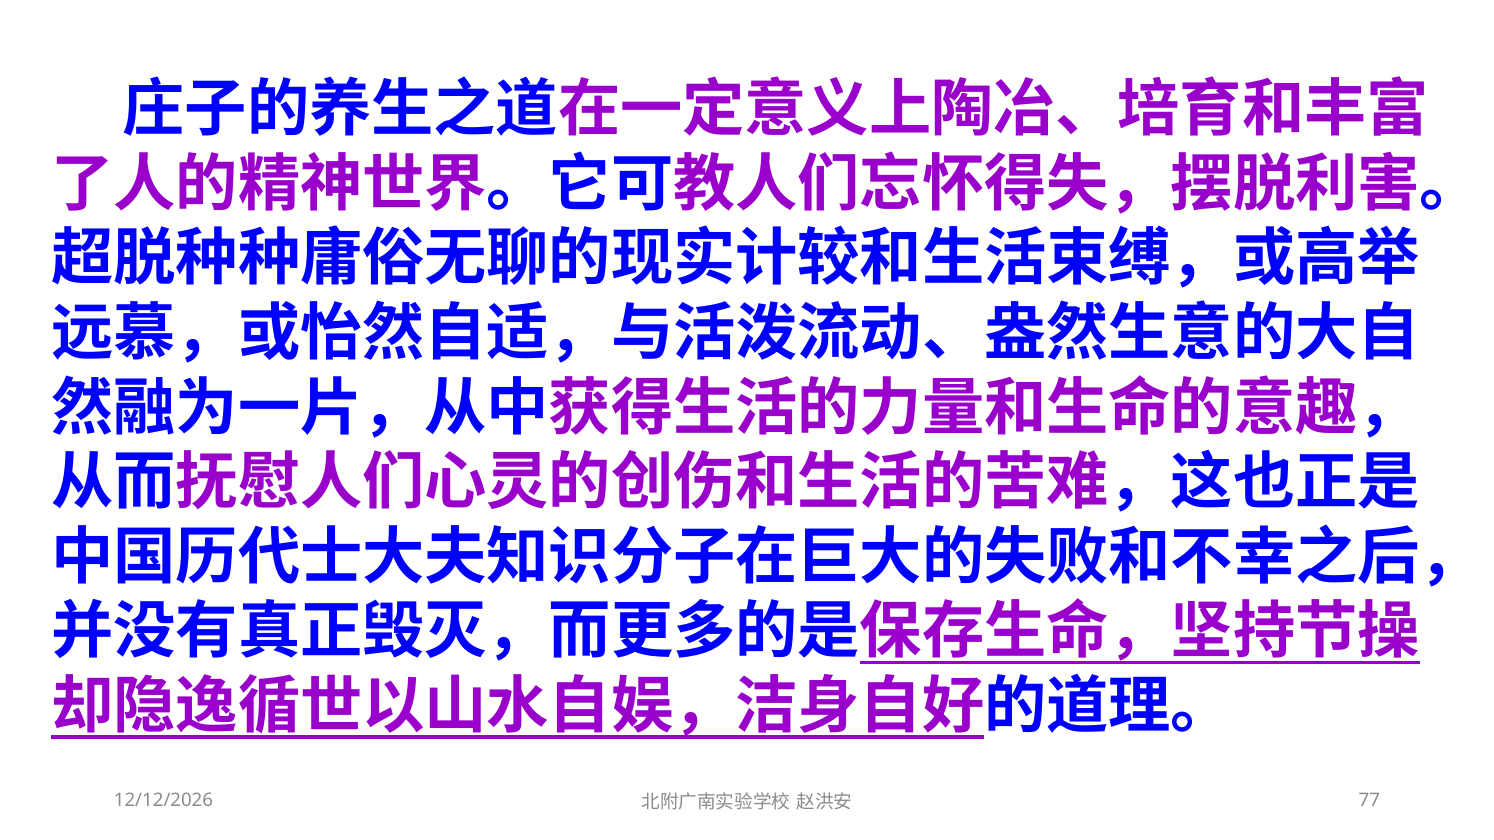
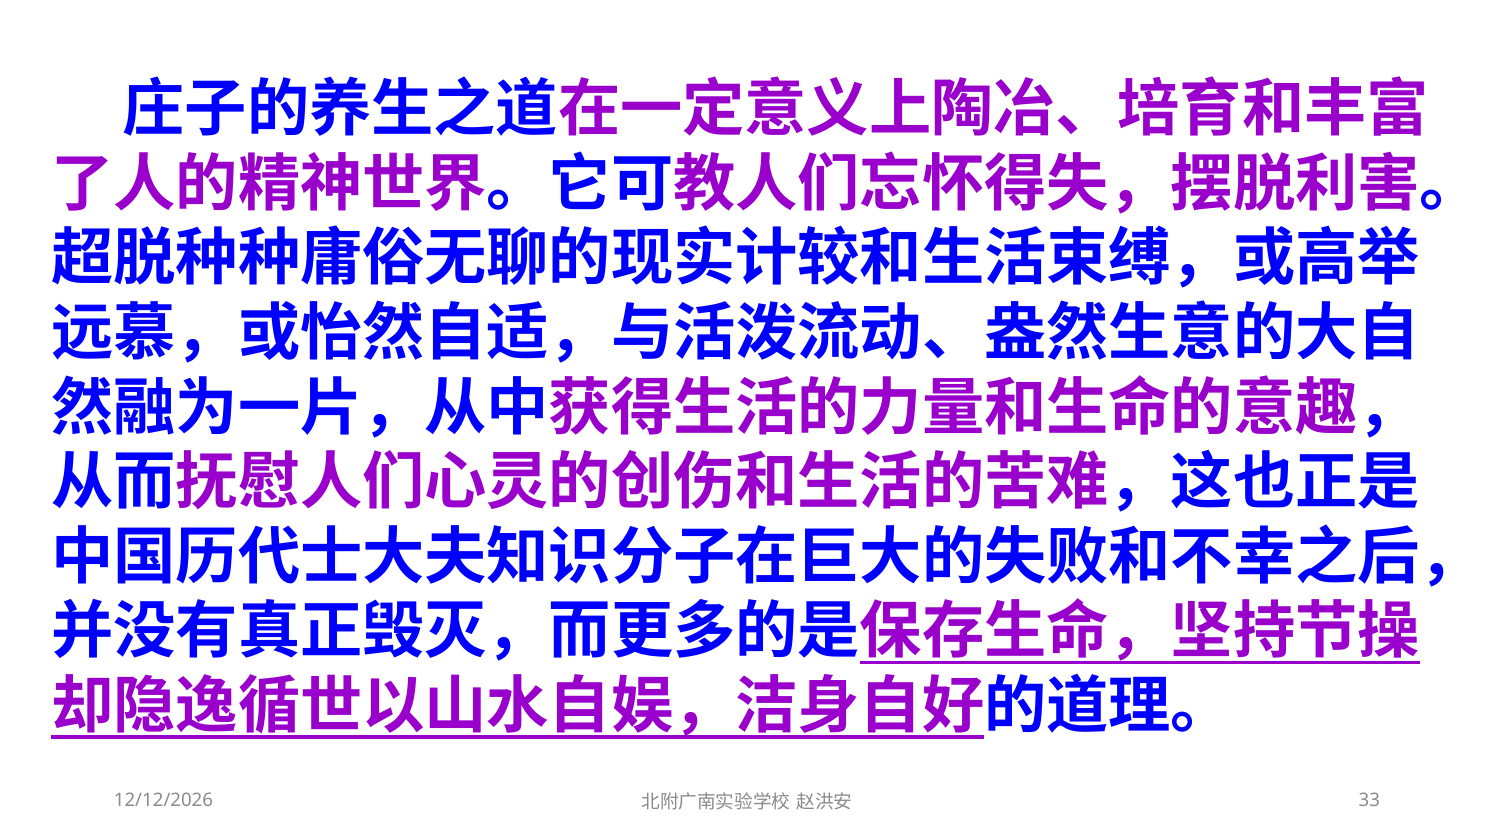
77: 77 -> 33
